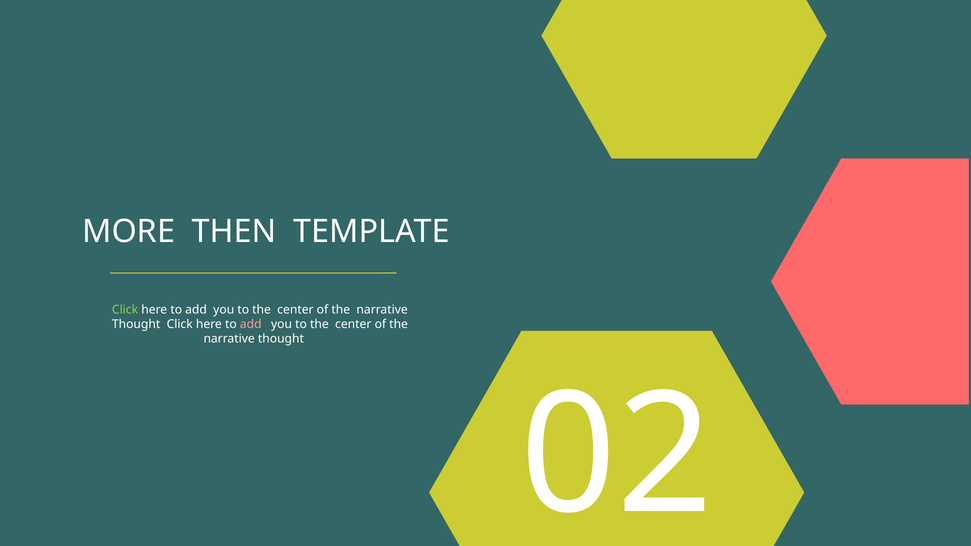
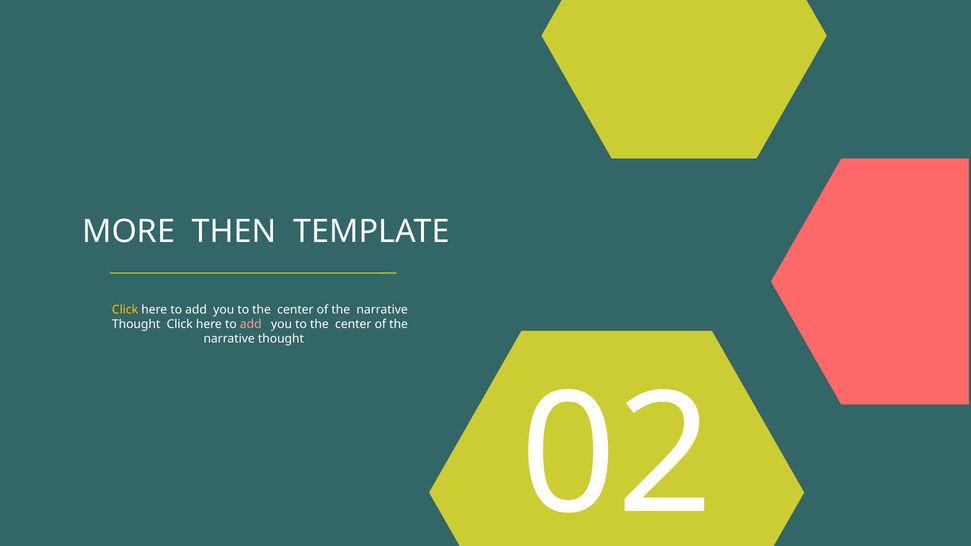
Click at (125, 310) colour: light green -> yellow
